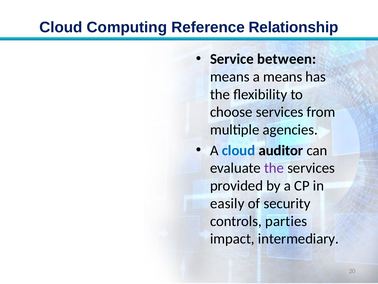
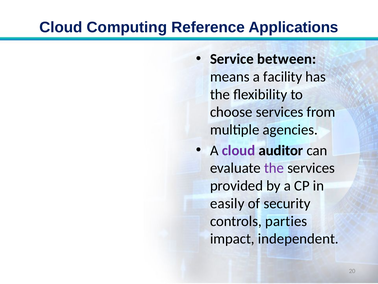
Relationship: Relationship -> Applications
a means: means -> facility
cloud at (239, 150) colour: blue -> purple
intermediary: intermediary -> independent
